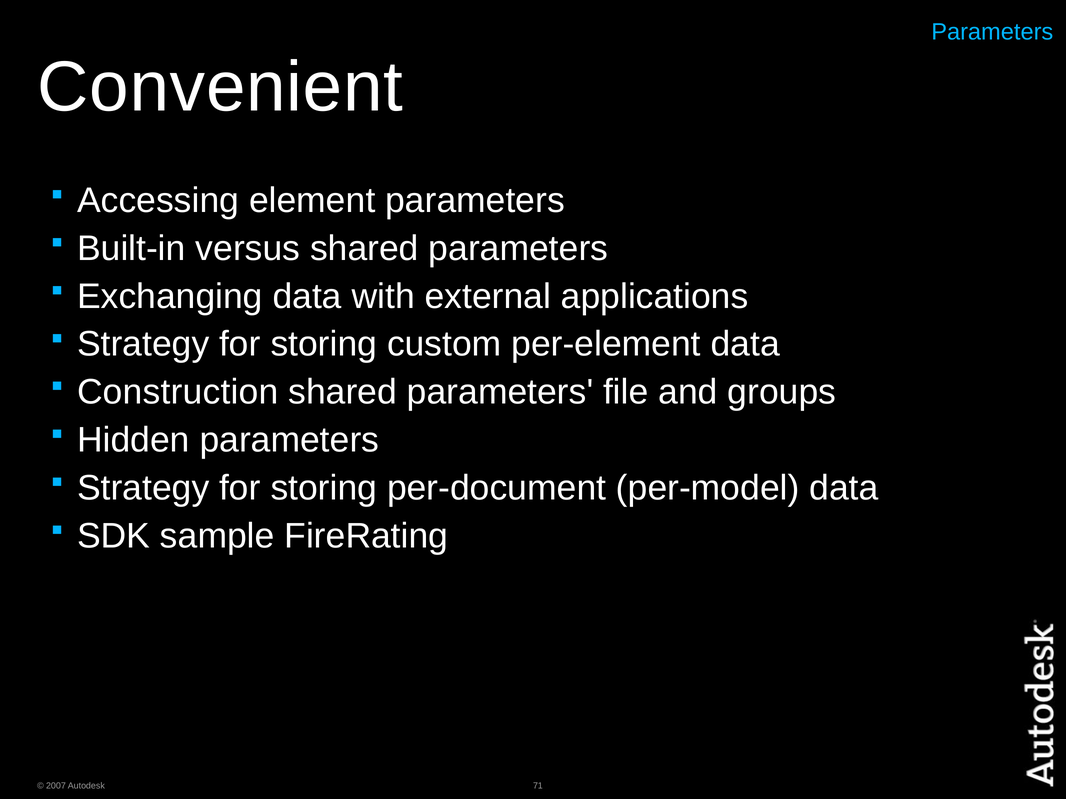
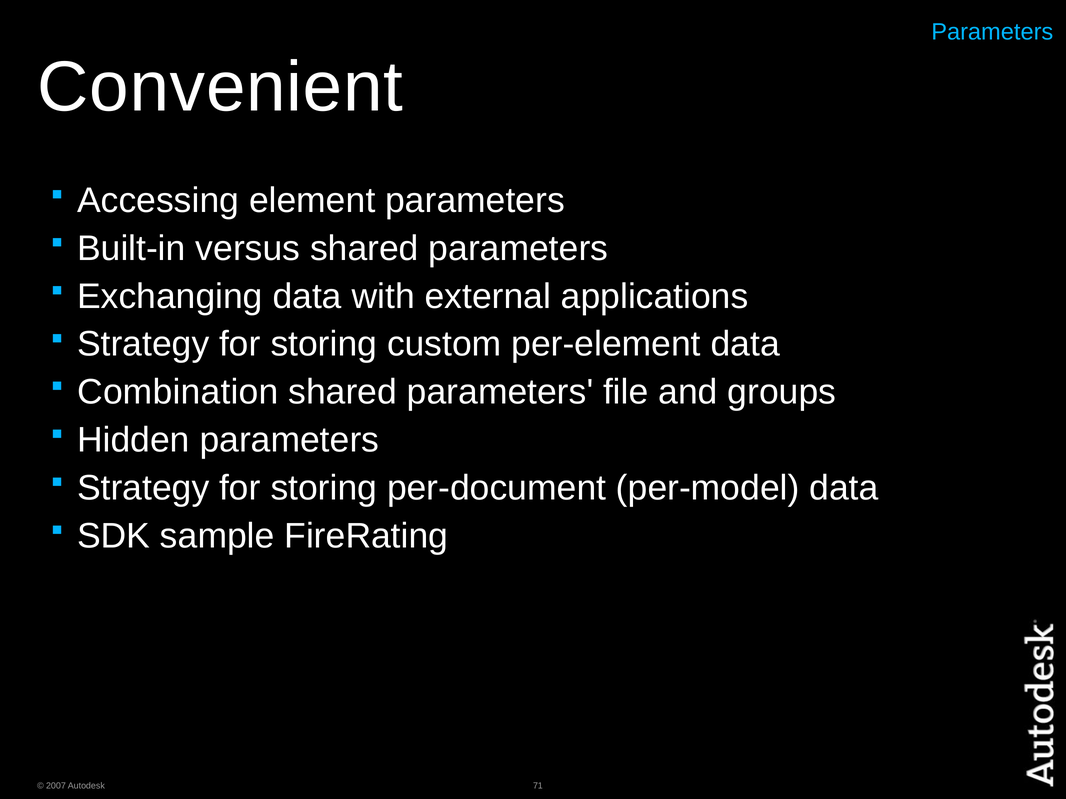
Construction: Construction -> Combination
